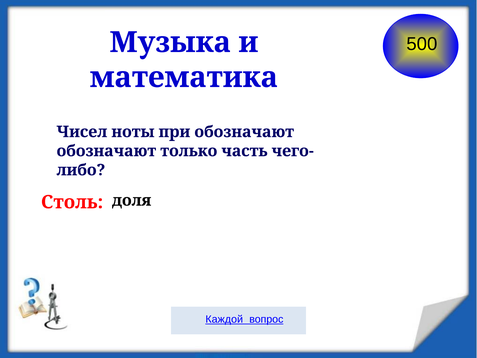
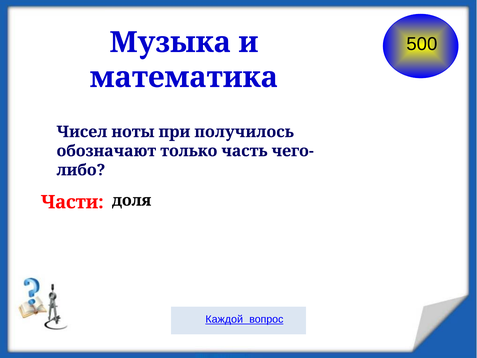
при обозначают: обозначают -> получилось
Столь: Столь -> Части
